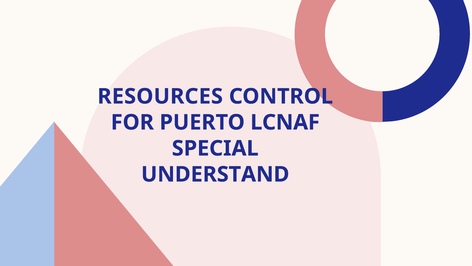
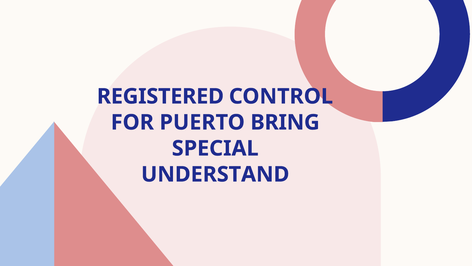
RESOURCES: RESOURCES -> REGISTERED
LCNAF: LCNAF -> BRING
